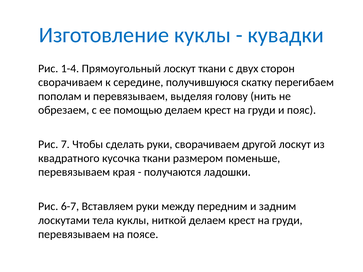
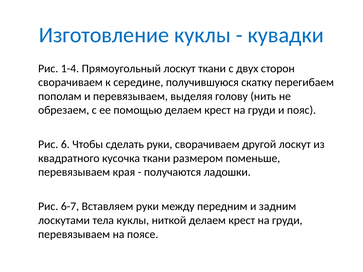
7: 7 -> 6
